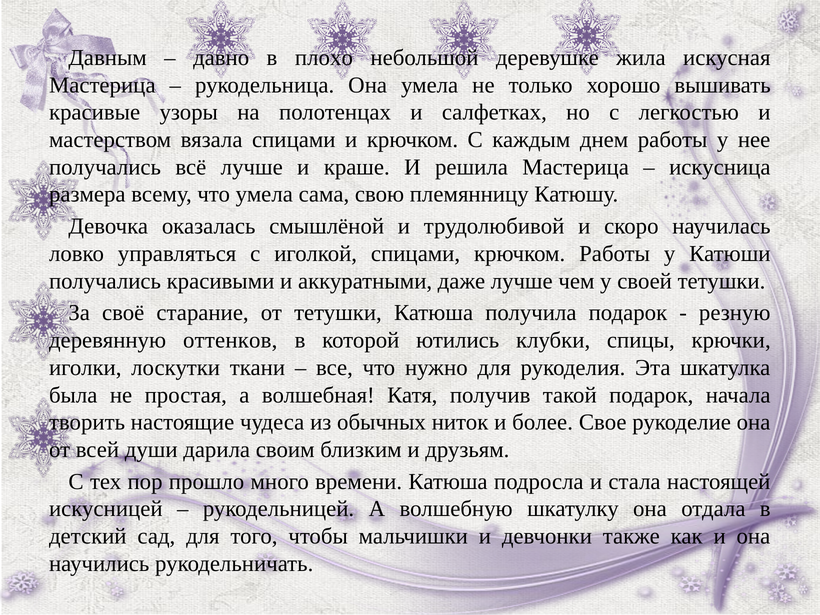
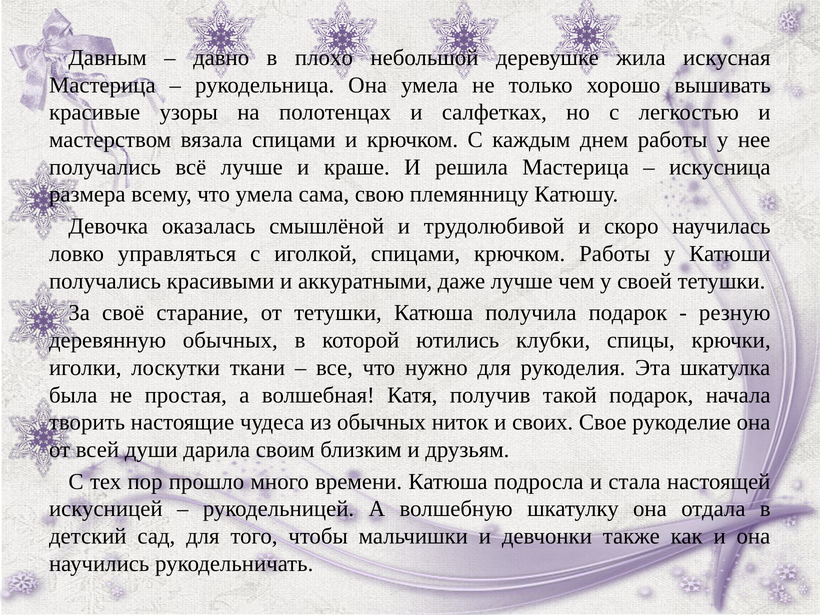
деревянную оттенков: оттенков -> обычных
более: более -> своих
